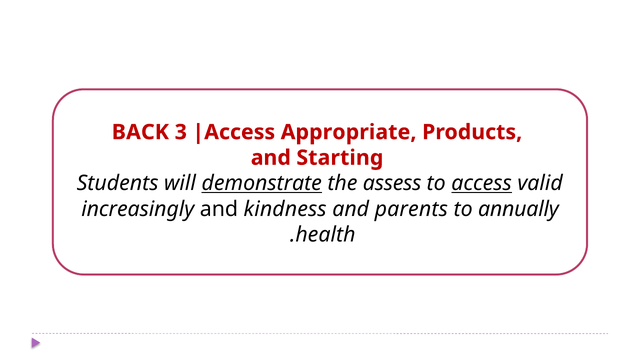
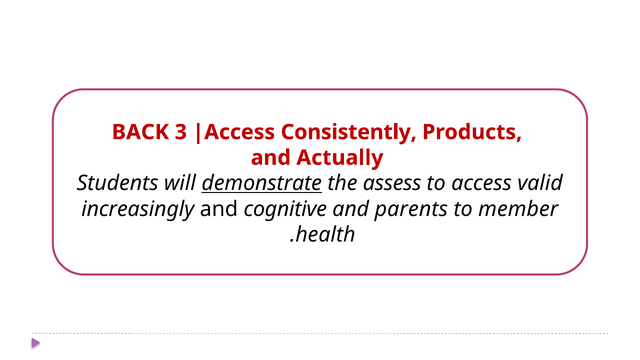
Appropriate: Appropriate -> Consistently
Starting: Starting -> Actually
access underline: present -> none
kindness: kindness -> cognitive
annually: annually -> member
